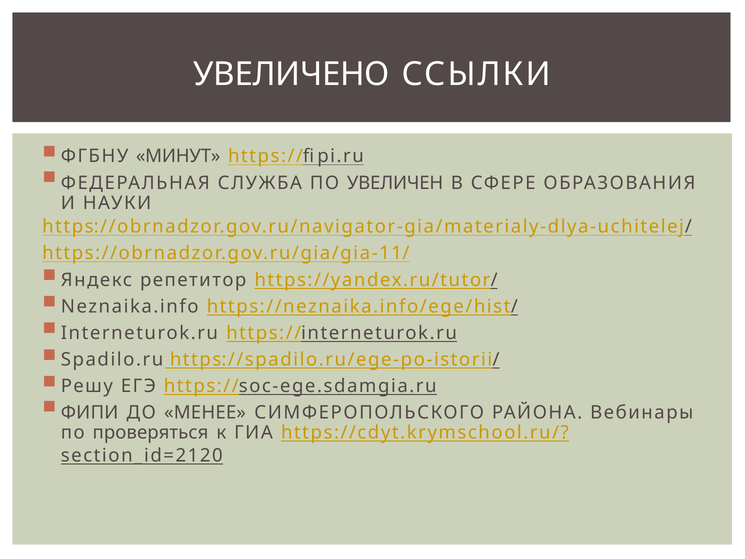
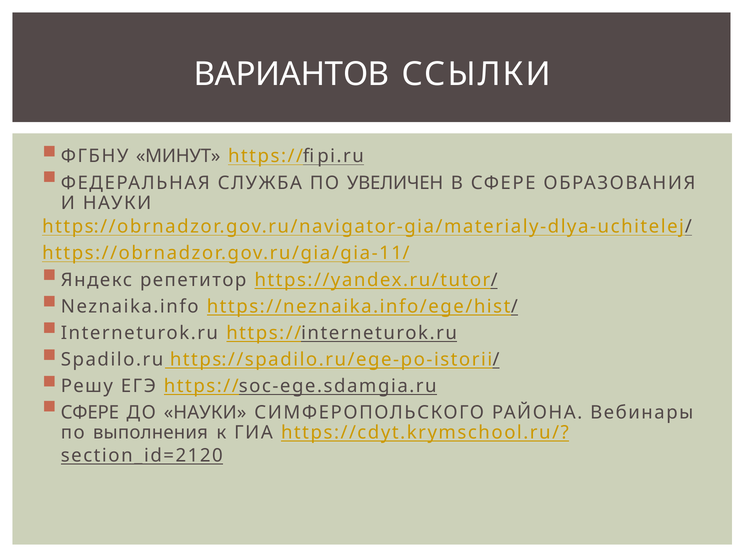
УВЕЛИЧЕНО: УВЕЛИЧЕНО -> ВАРИАНТОВ
ФИПИ at (90, 412): ФИПИ -> СФЕРЕ
ДО МЕНЕЕ: МЕНЕЕ -> НАУКИ
проверяться: проверяться -> выполнения
